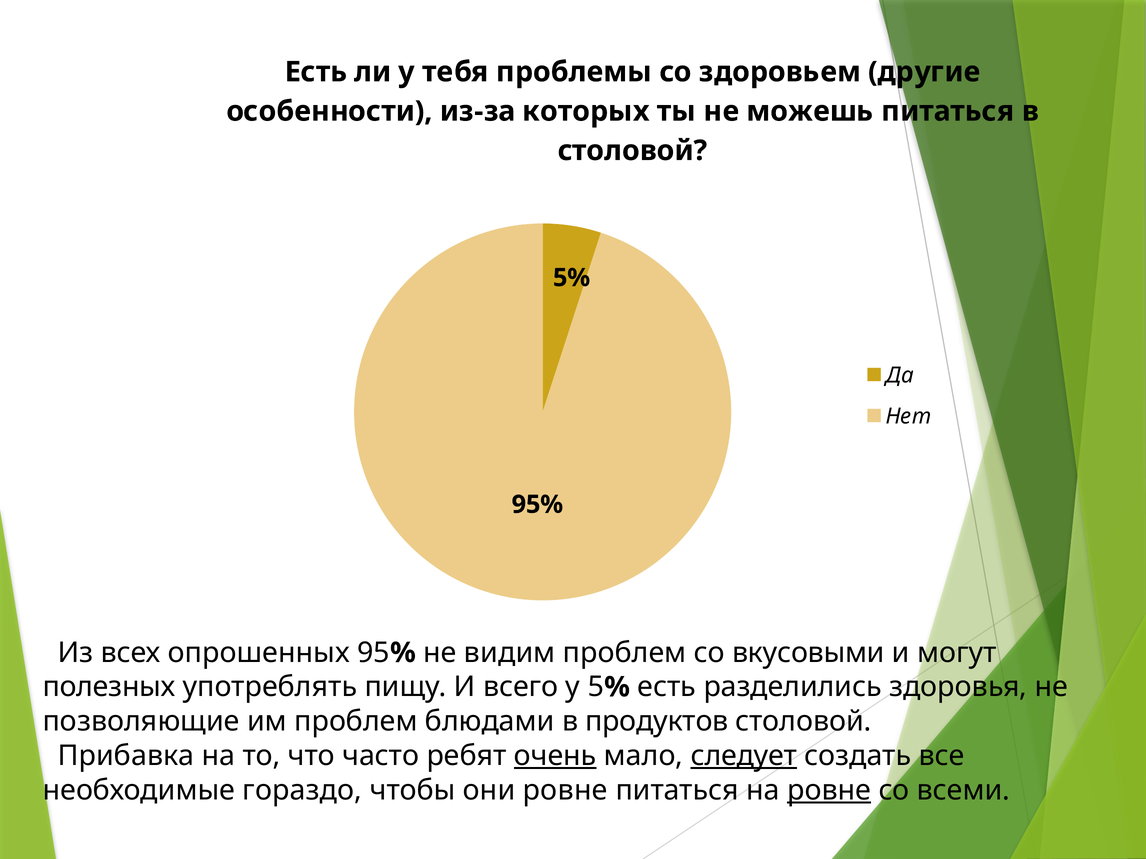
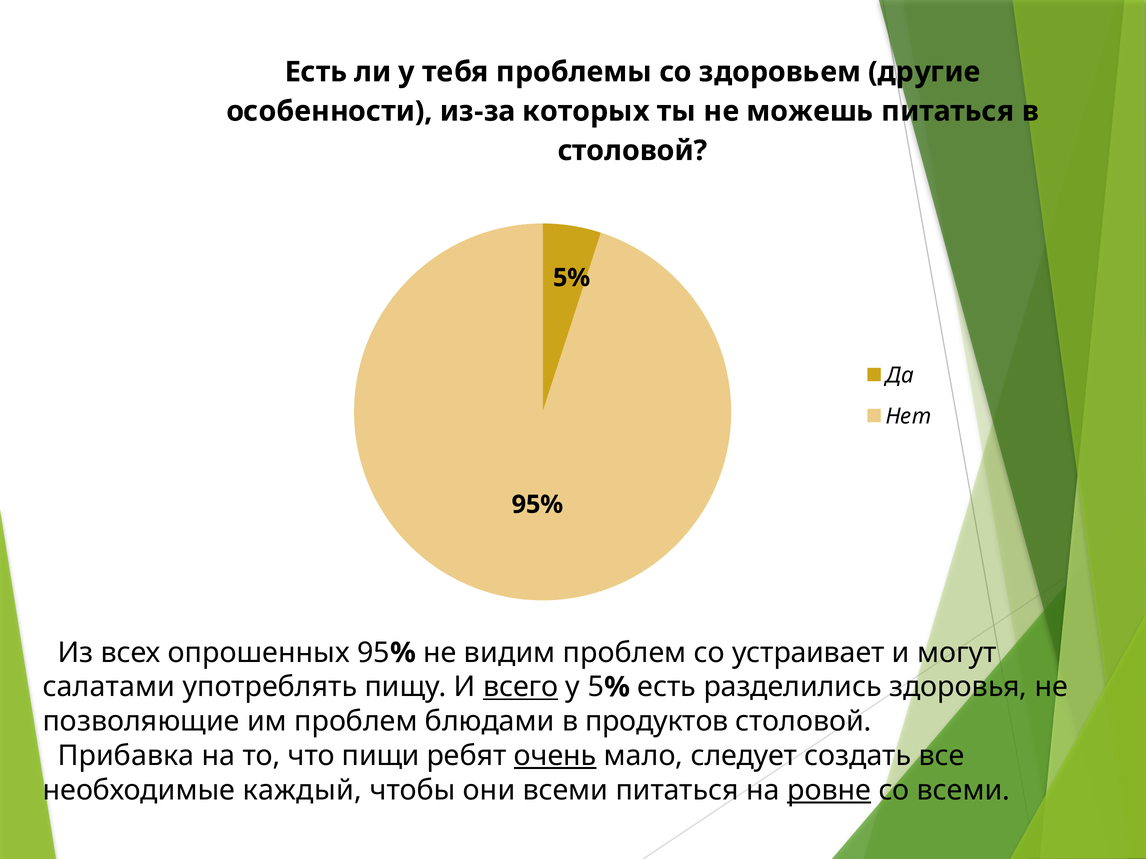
вкусовыми: вкусовыми -> устраивает
полезных: полезных -> салатами
всего underline: none -> present
часто: часто -> пищи
следует underline: present -> none
гораздо: гораздо -> каждый
они ровне: ровне -> всеми
